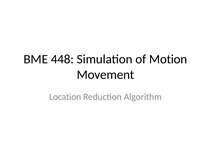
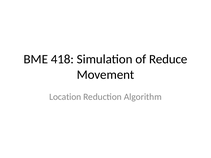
448: 448 -> 418
Motion: Motion -> Reduce
